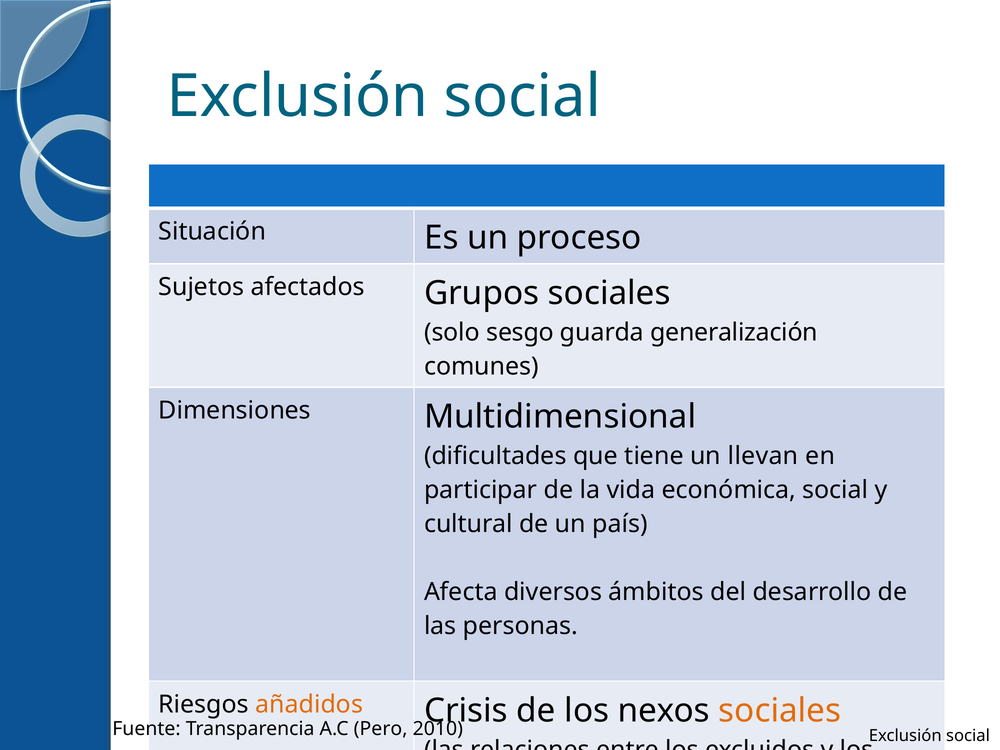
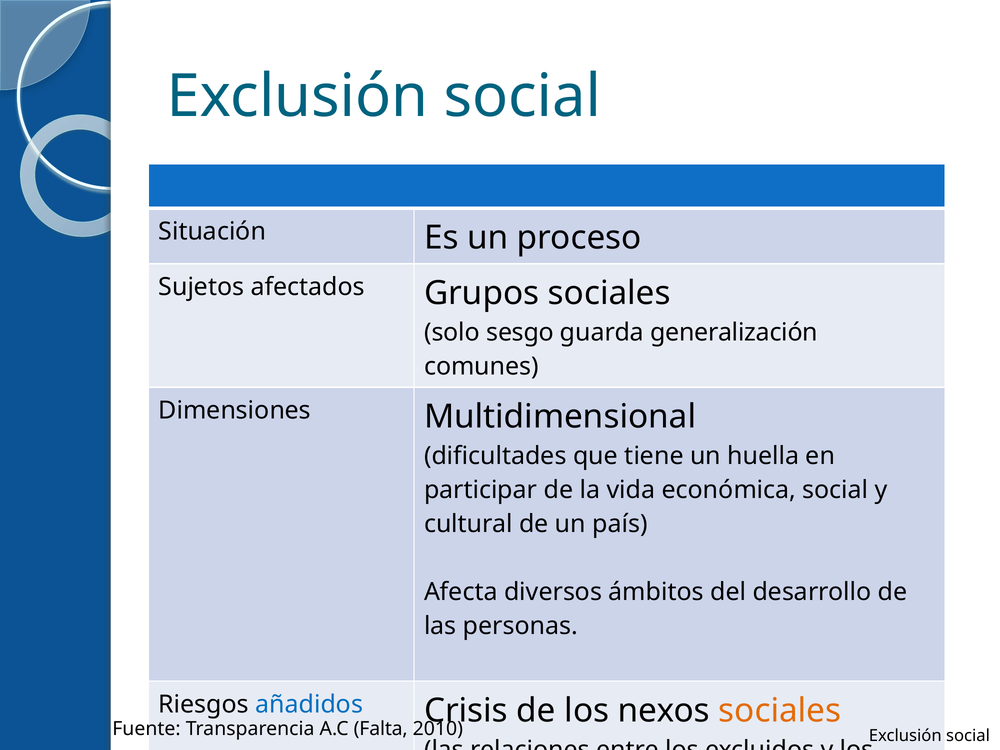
llevan: llevan -> huella
añadidos colour: orange -> blue
Pero: Pero -> Falta
